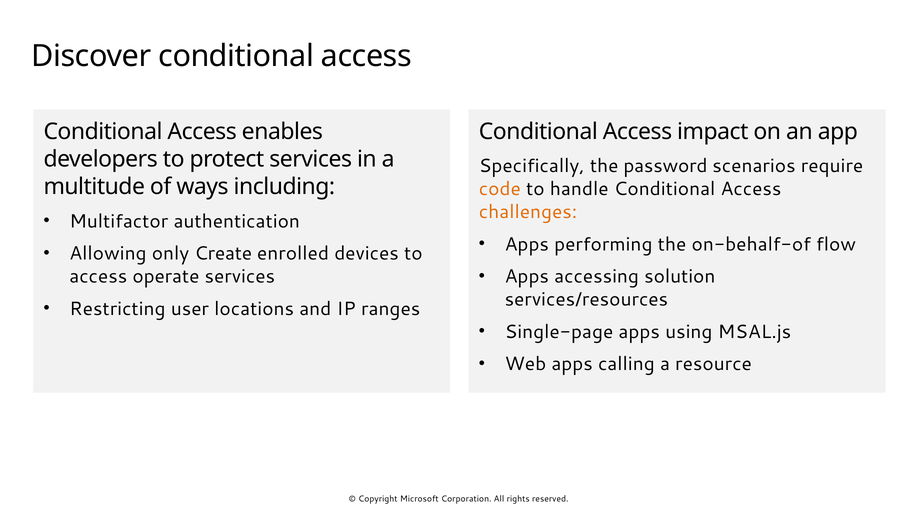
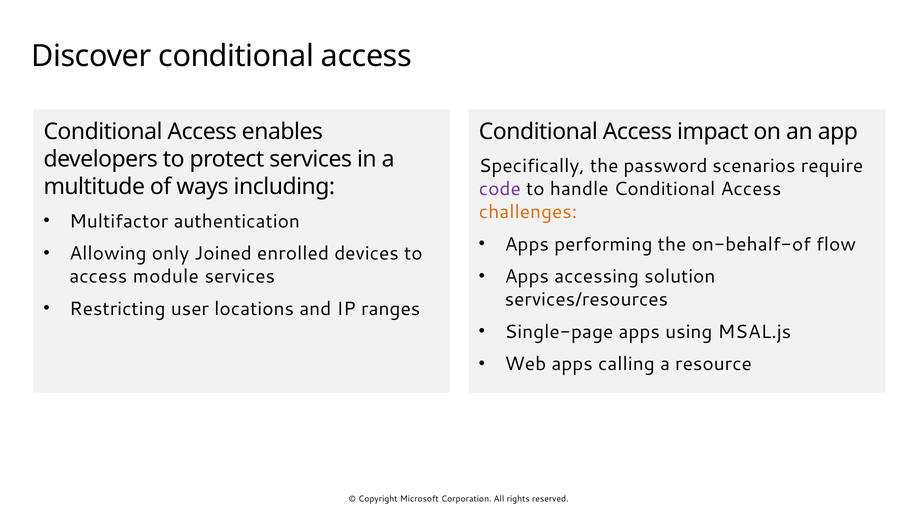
code colour: orange -> purple
Create: Create -> Joined
operate: operate -> module
